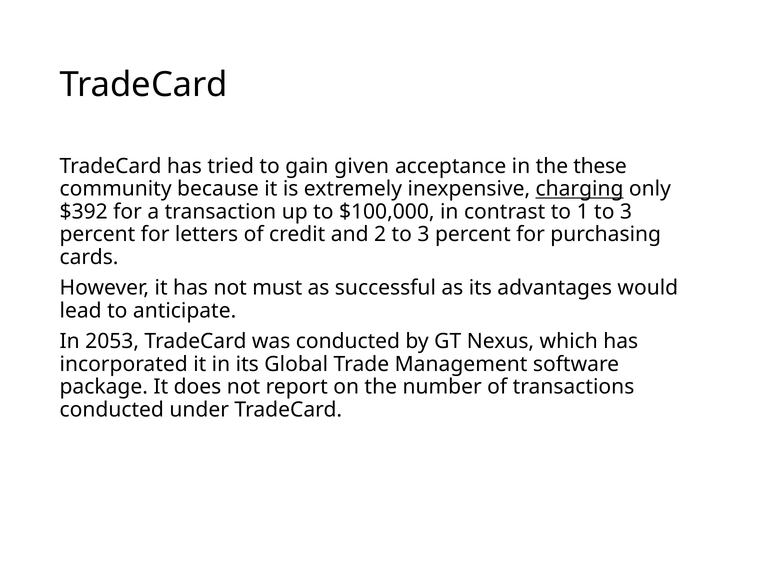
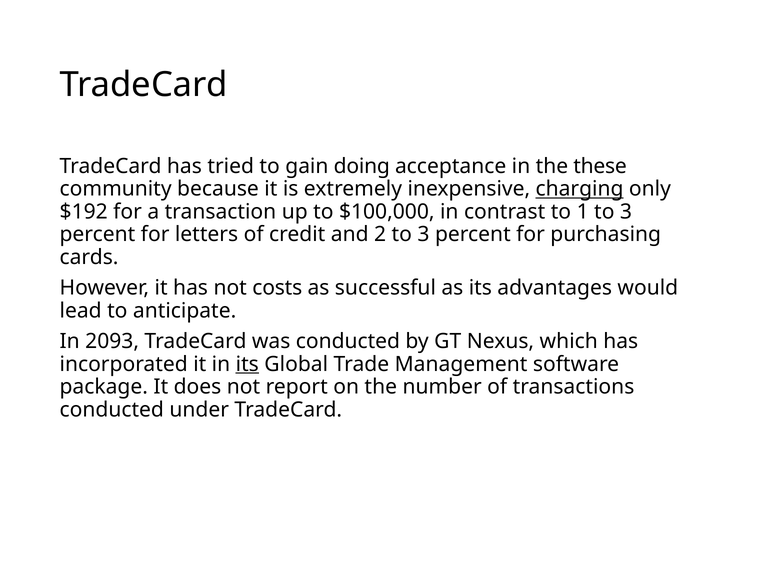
given: given -> doing
$392: $392 -> $192
must: must -> costs
2053: 2053 -> 2093
its at (247, 364) underline: none -> present
